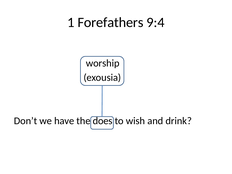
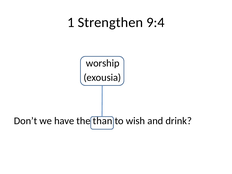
Forefathers: Forefathers -> Strengthen
does: does -> than
